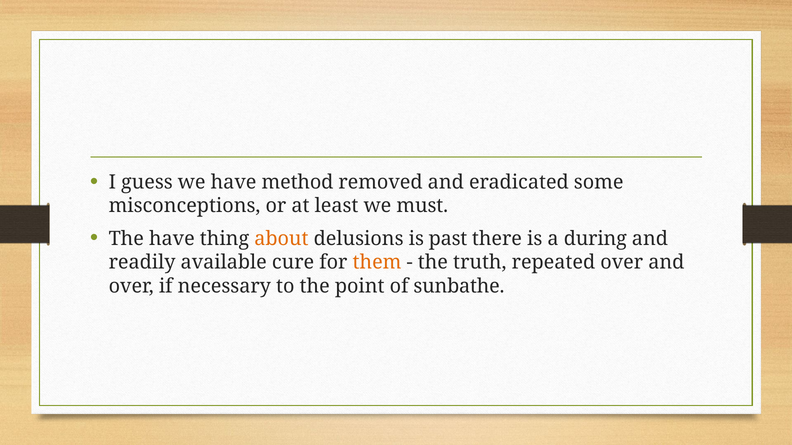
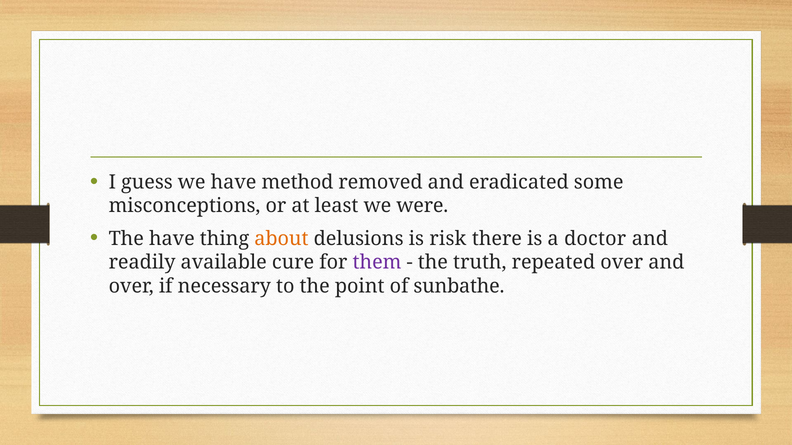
must: must -> were
past: past -> risk
during: during -> doctor
them colour: orange -> purple
